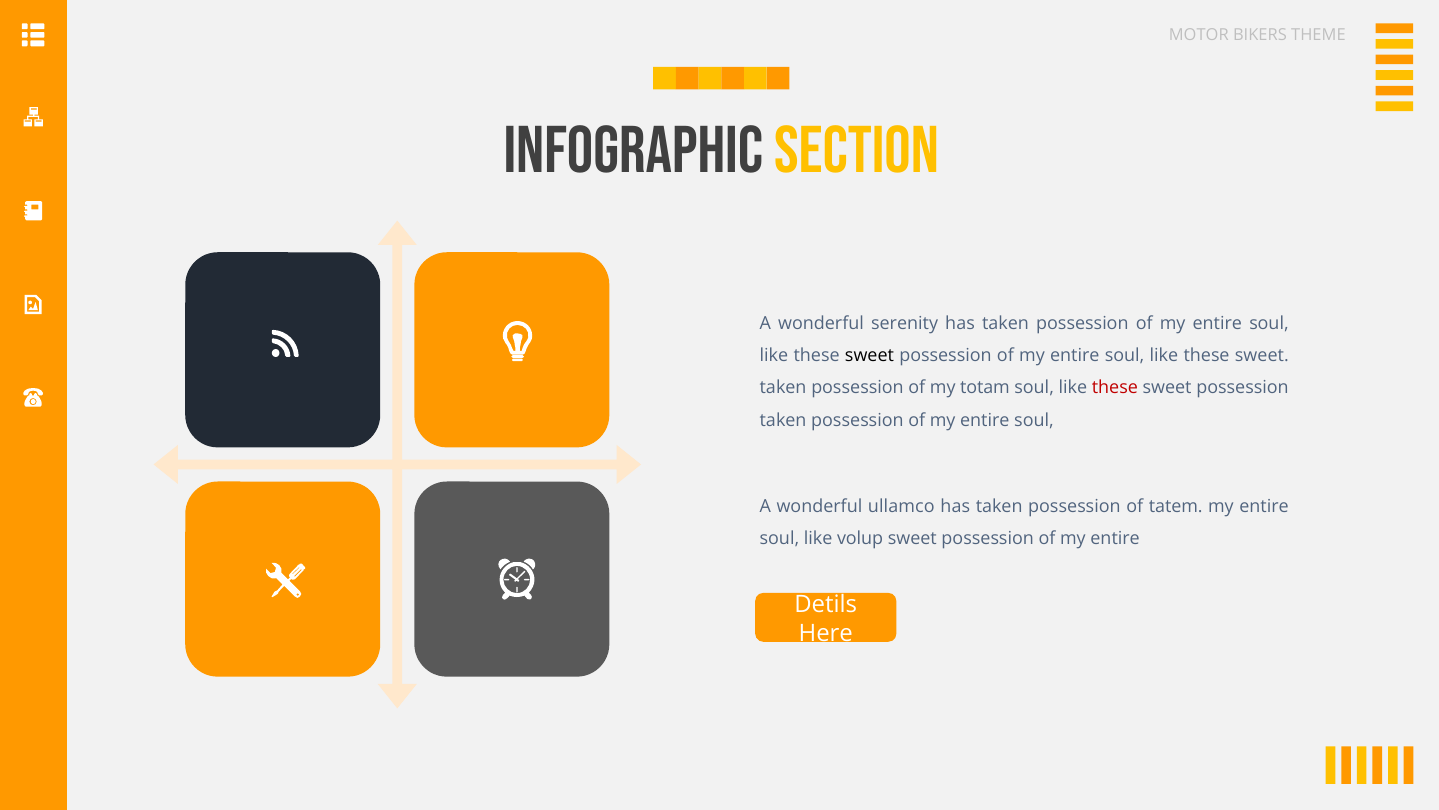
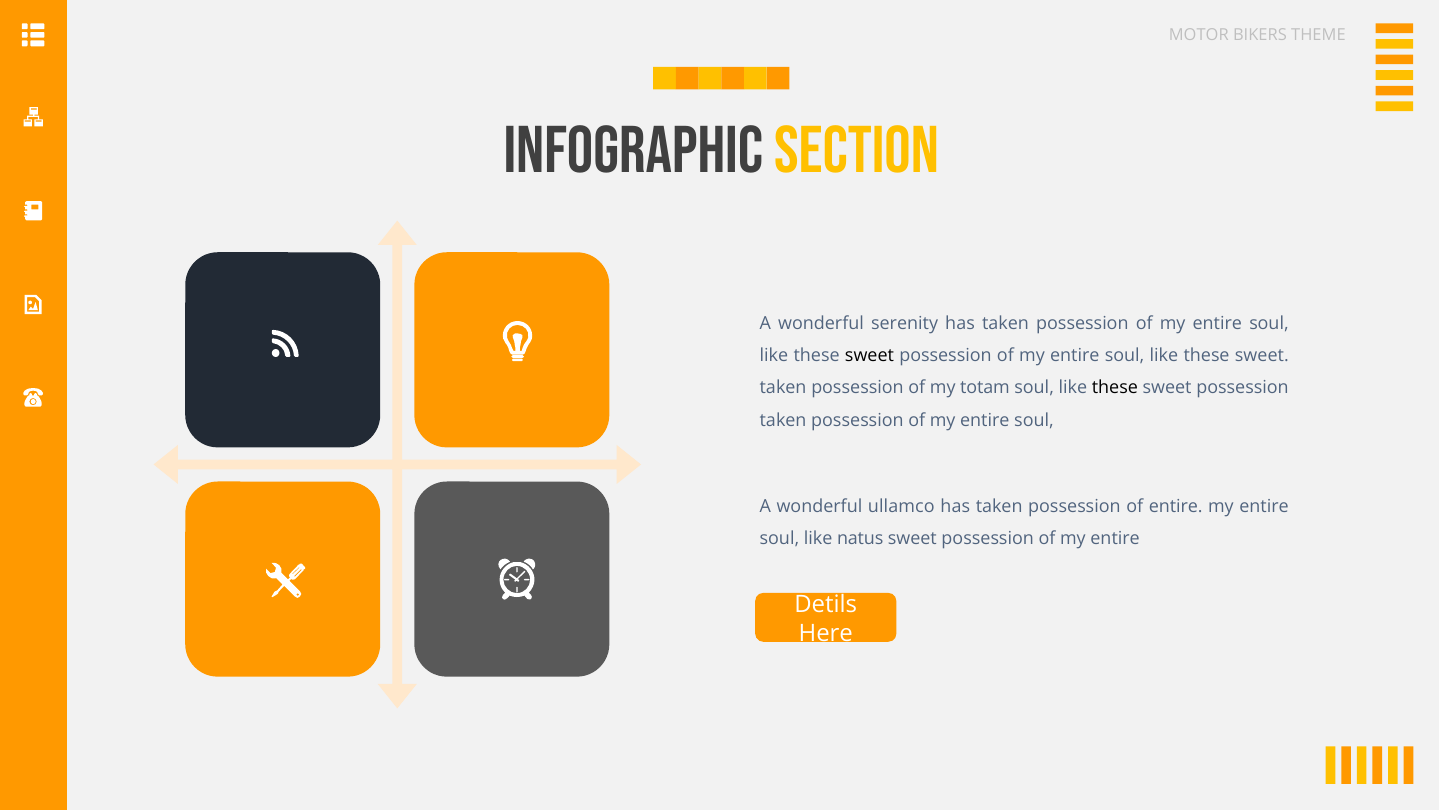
these at (1115, 388) colour: red -> black
of tatem: tatem -> entire
volup: volup -> natus
